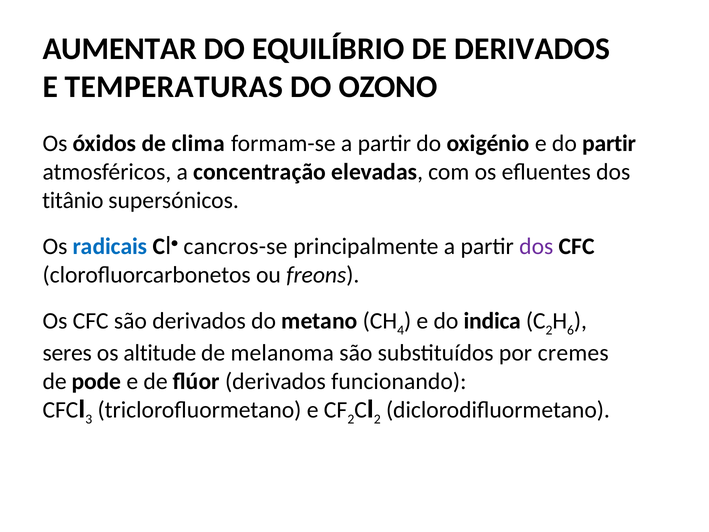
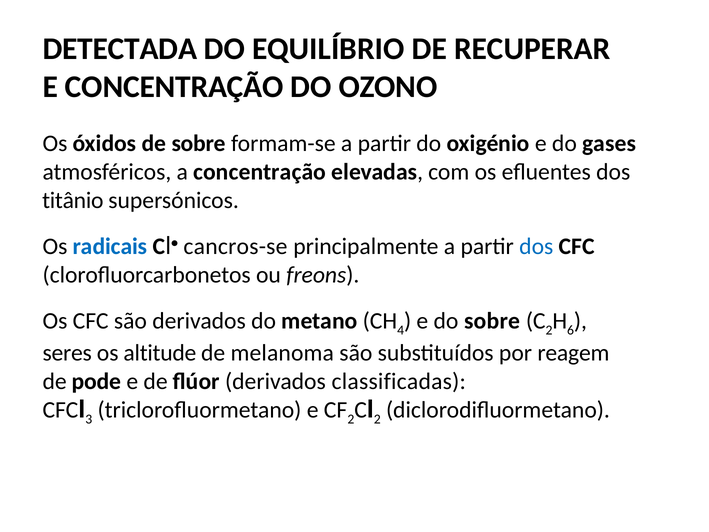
AUMENTAR: AUMENTAR -> DETECTADA
DE DERIVADOS: DERIVADOS -> RECUPERAR
E TEMPERATURAS: TEMPERATURAS -> CONCENTRAÇÃO
de clima: clima -> sobre
do partir: partir -> gases
dos at (536, 246) colour: purple -> blue
do indica: indica -> sobre
cremes: cremes -> reagem
funcionando: funcionando -> classificadas
